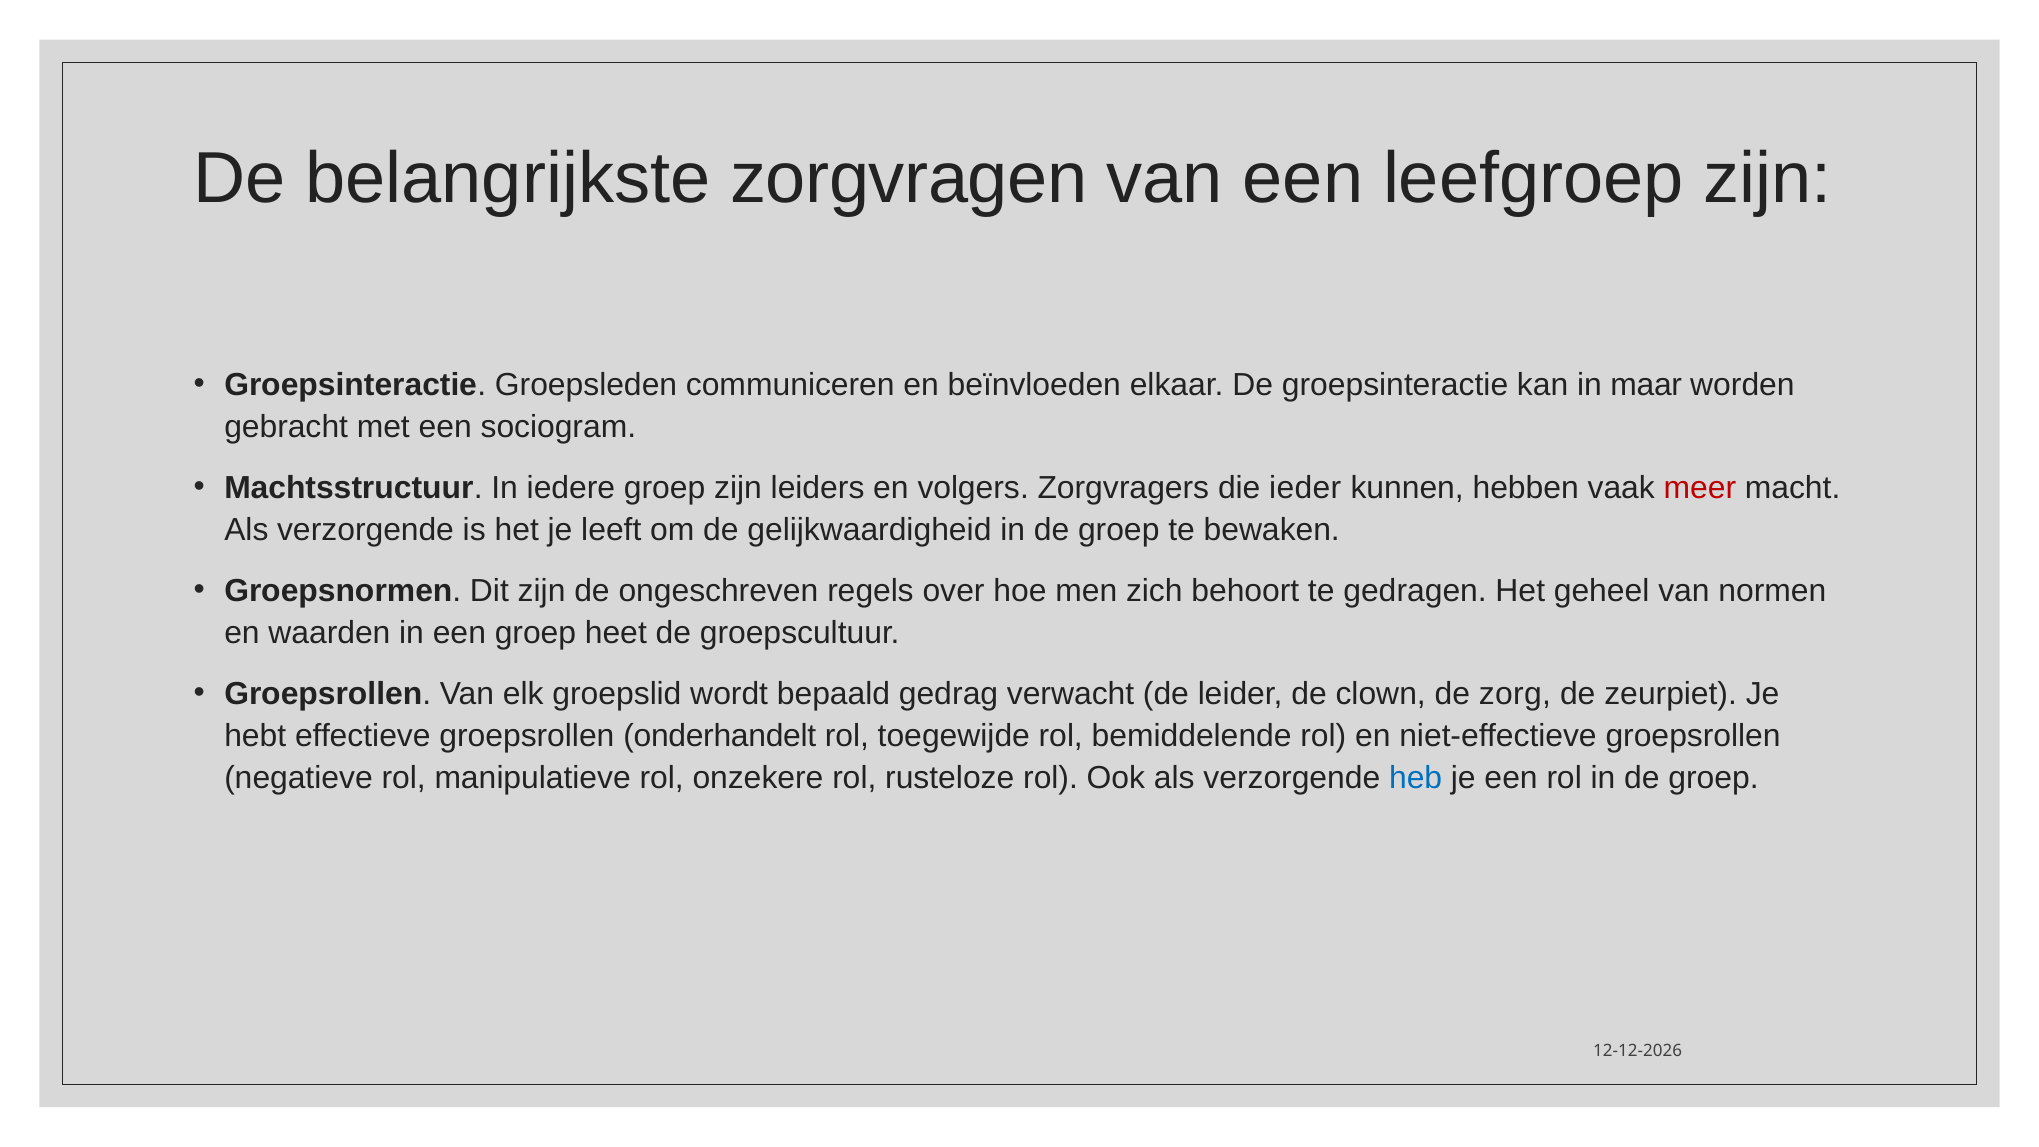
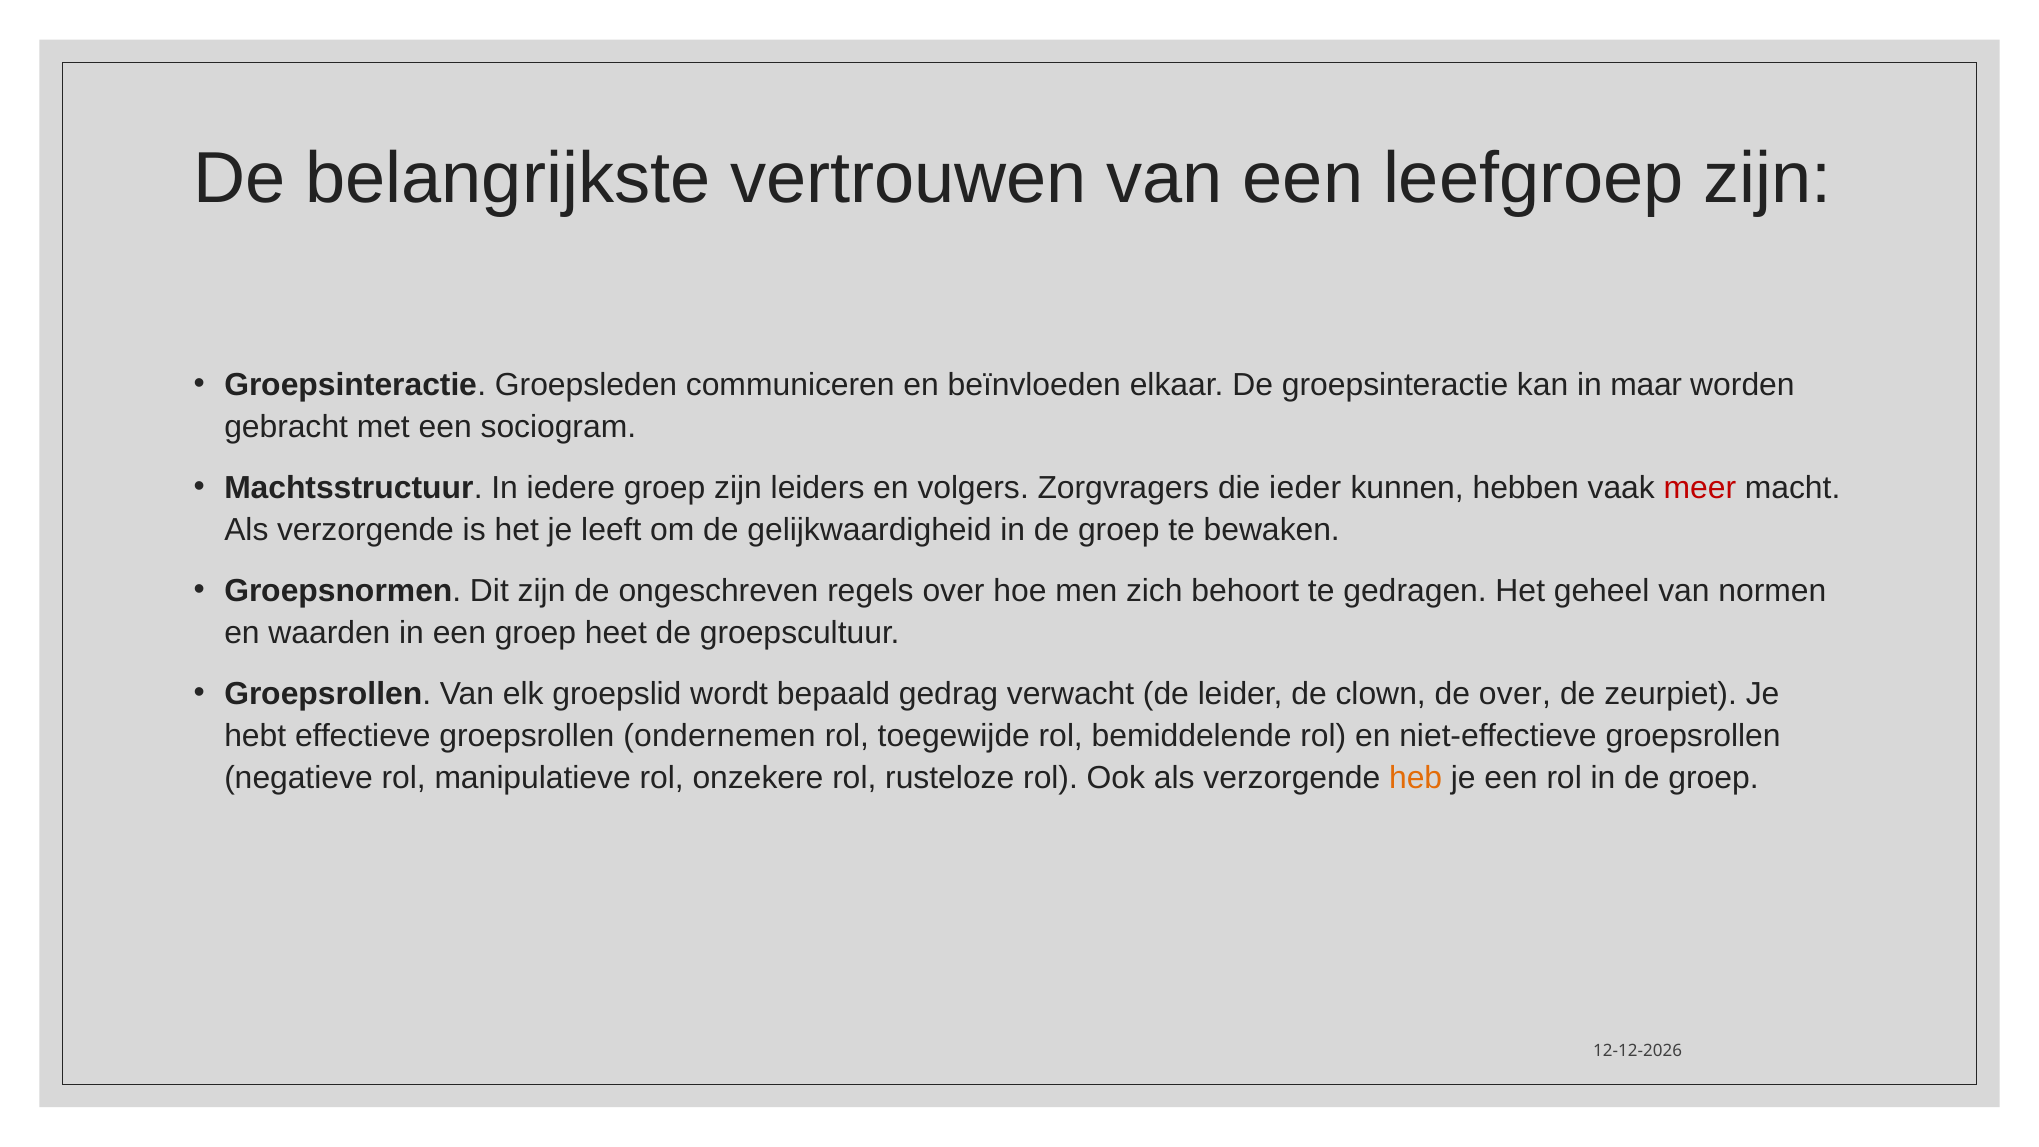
zorgvragen: zorgvragen -> vertrouwen
de zorg: zorg -> over
onderhandelt: onderhandelt -> ondernemen
heb colour: blue -> orange
